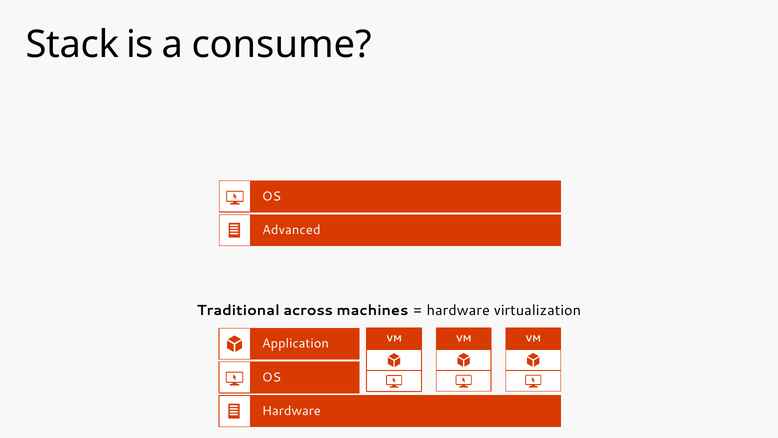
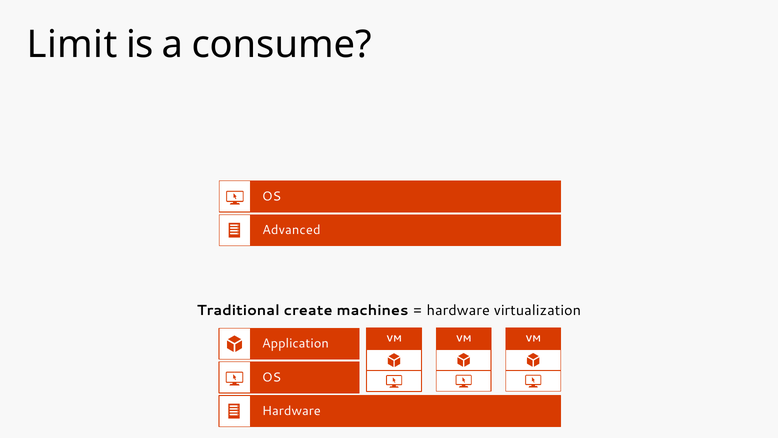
Stack: Stack -> Limit
across: across -> create
